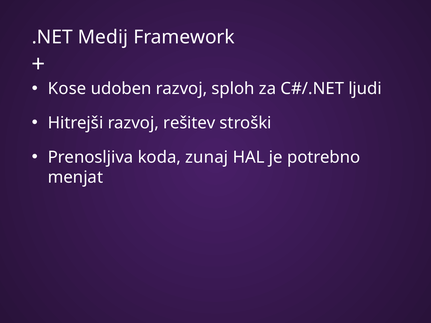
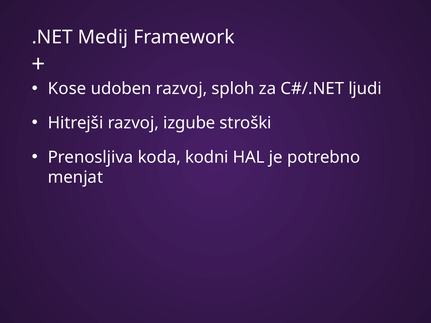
rešitev: rešitev -> izgube
zunaj: zunaj -> kodni
